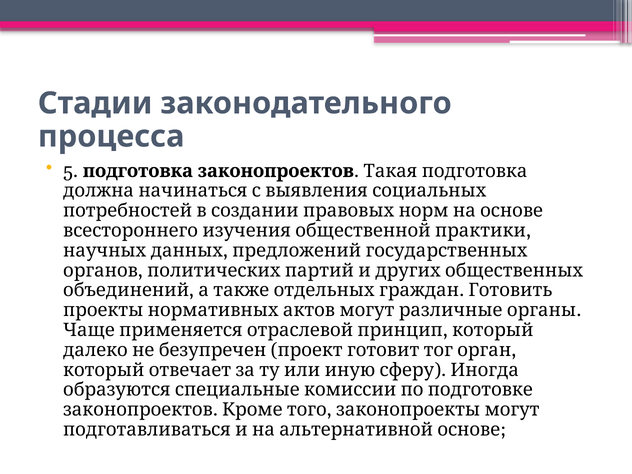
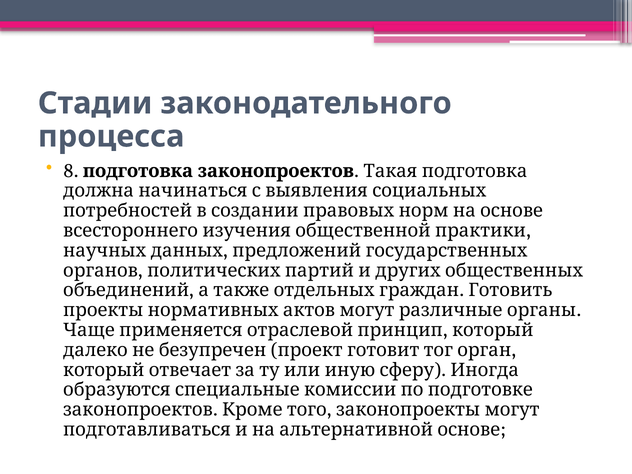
5: 5 -> 8
